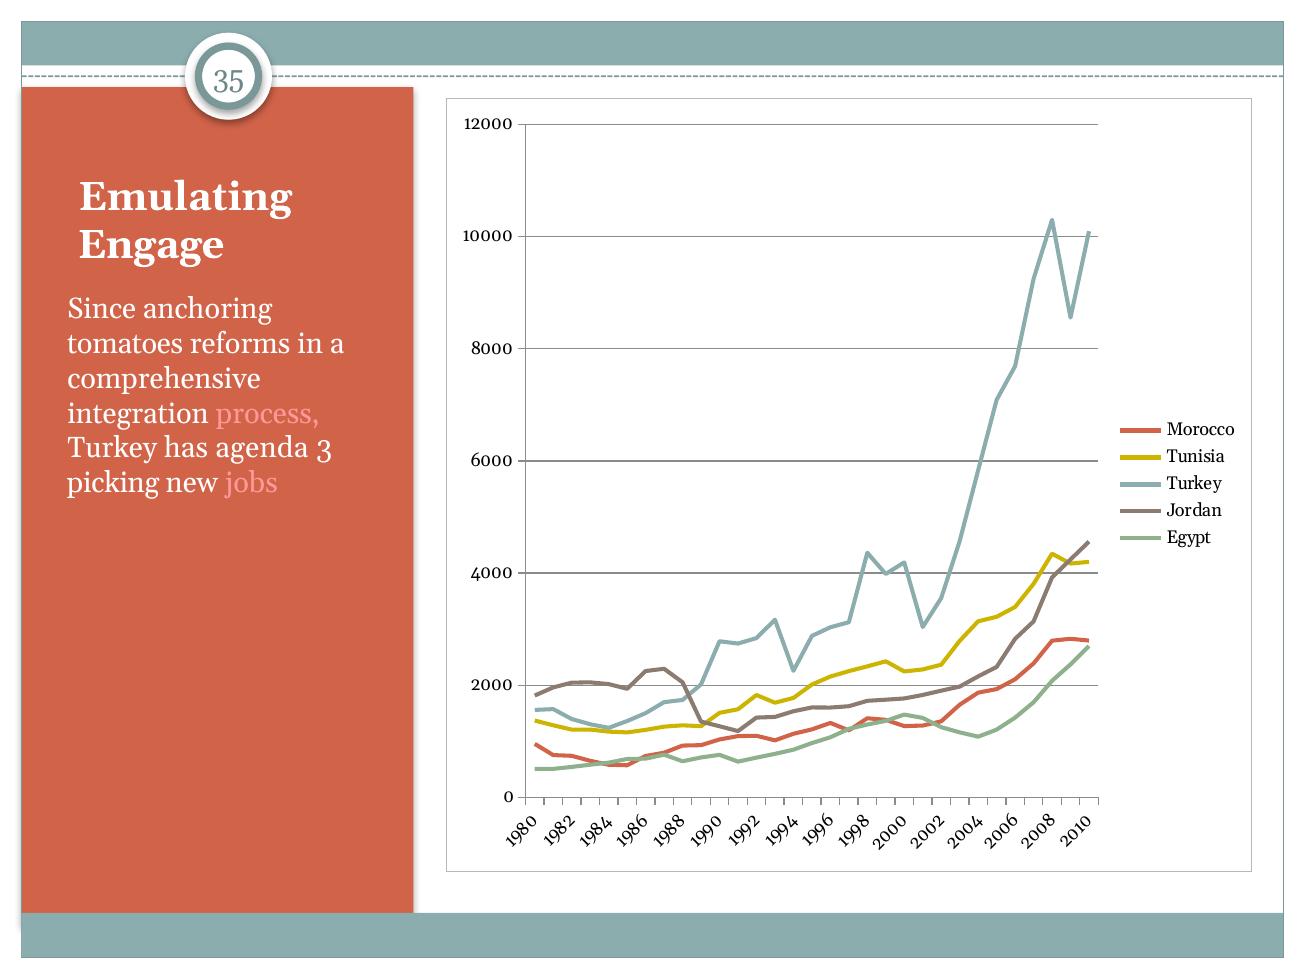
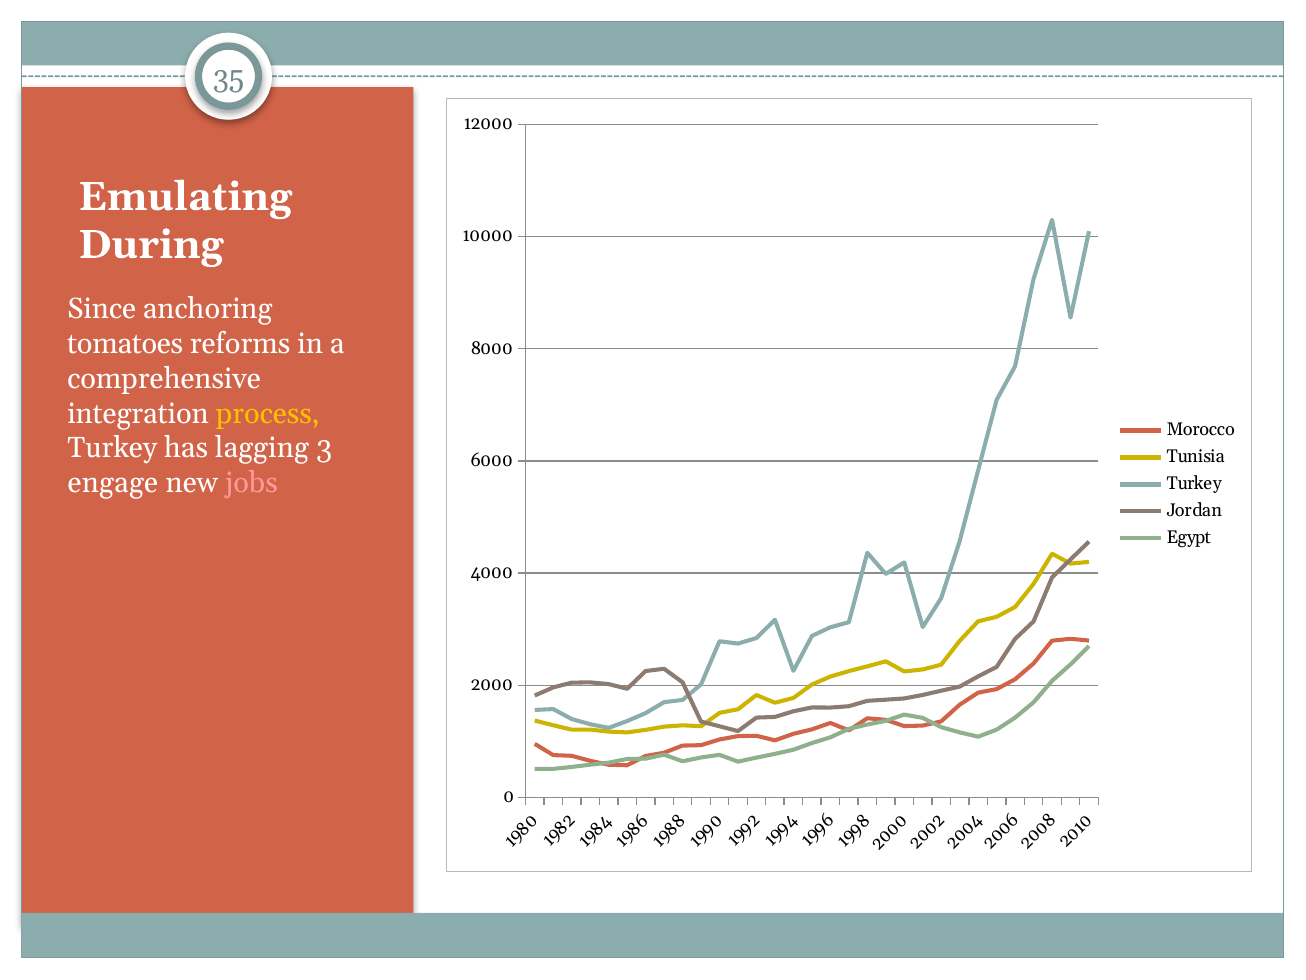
Engage: Engage -> During
process colour: pink -> yellow
agenda: agenda -> lagging
picking: picking -> engage
